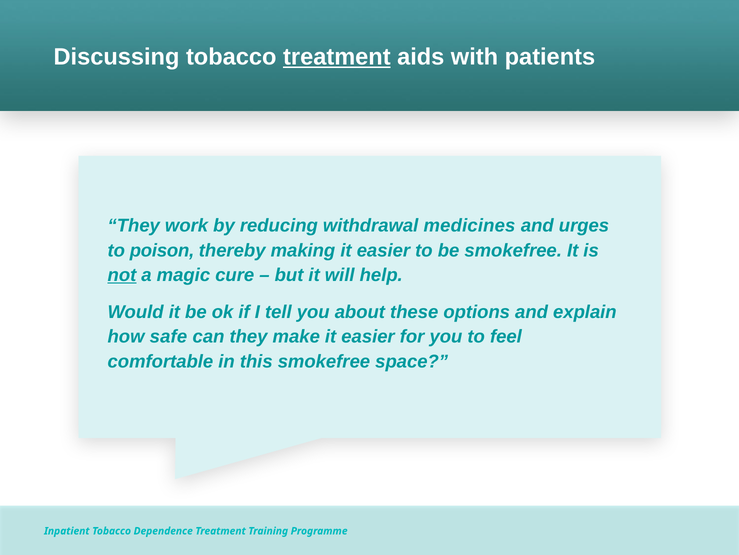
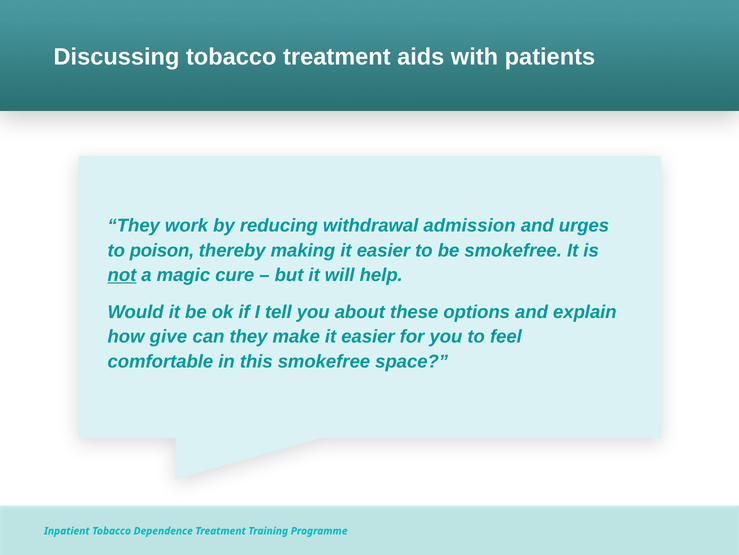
treatment at (337, 57) underline: present -> none
medicines: medicines -> admission
safe: safe -> give
